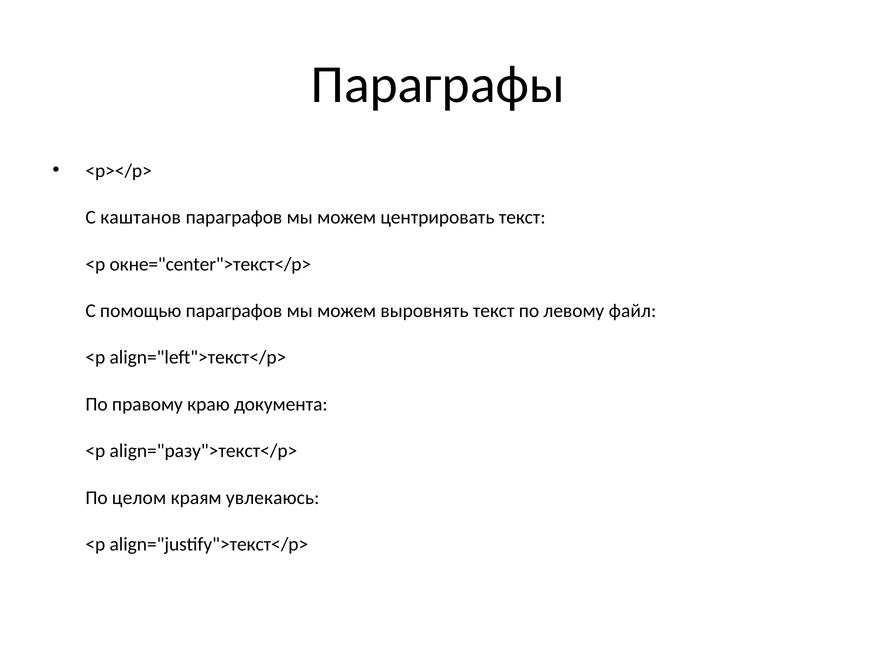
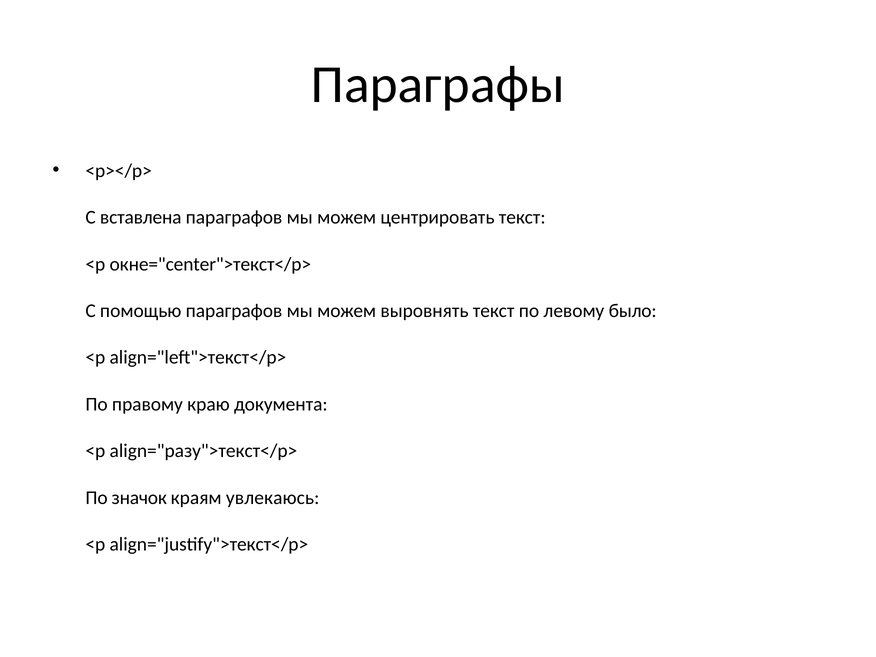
каштанов: каштанов -> вставлена
файл: файл -> было
целом: целом -> значок
